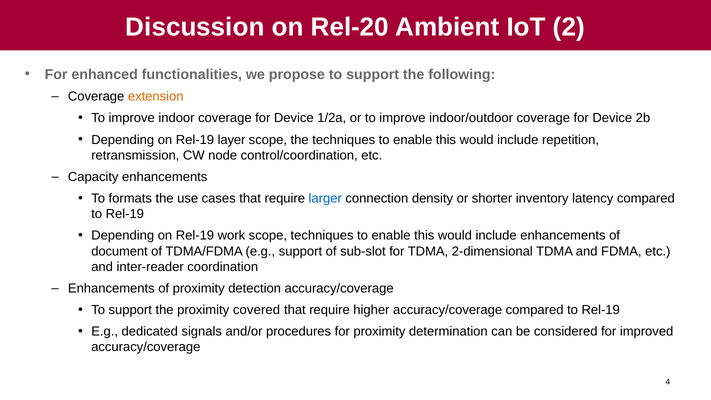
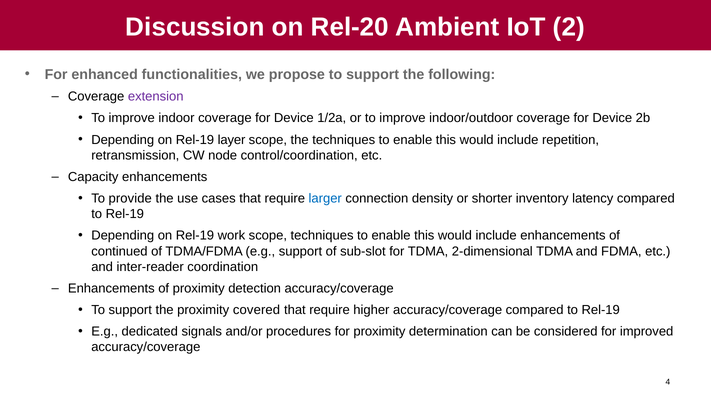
extension colour: orange -> purple
formats: formats -> provide
document: document -> continued
